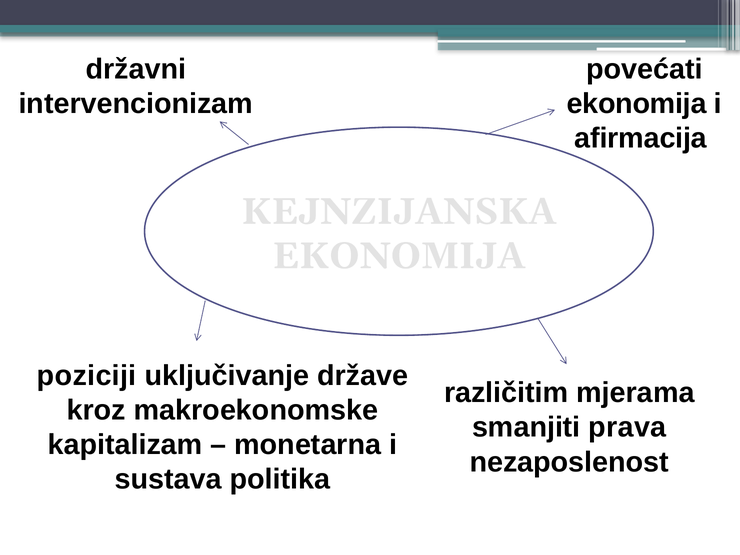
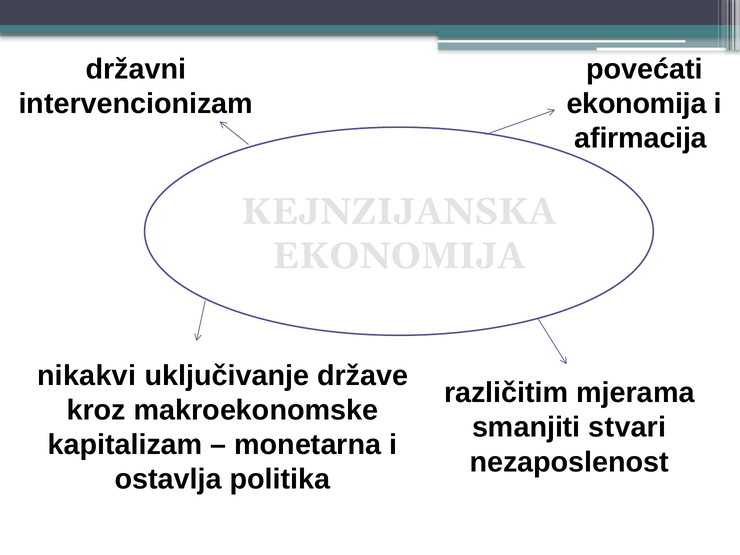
poziciji: poziciji -> nikakvi
prava: prava -> stvari
sustava: sustava -> ostavlja
